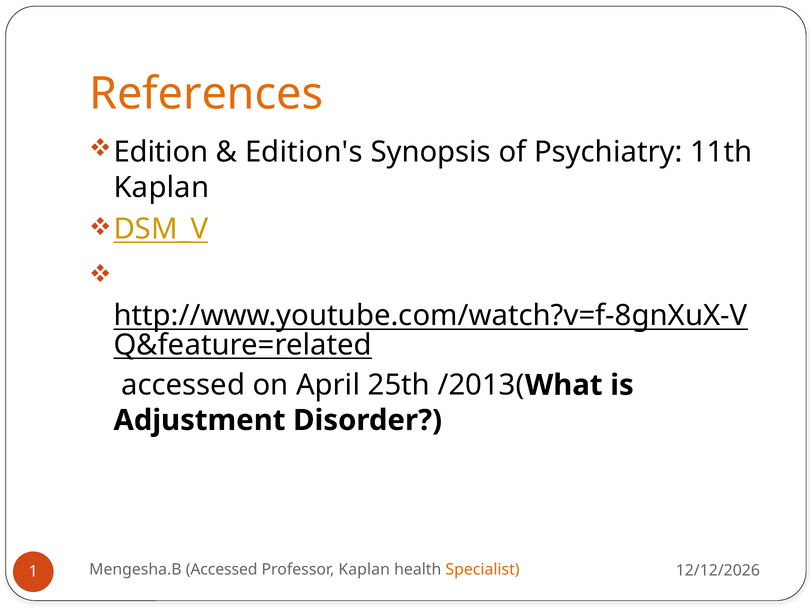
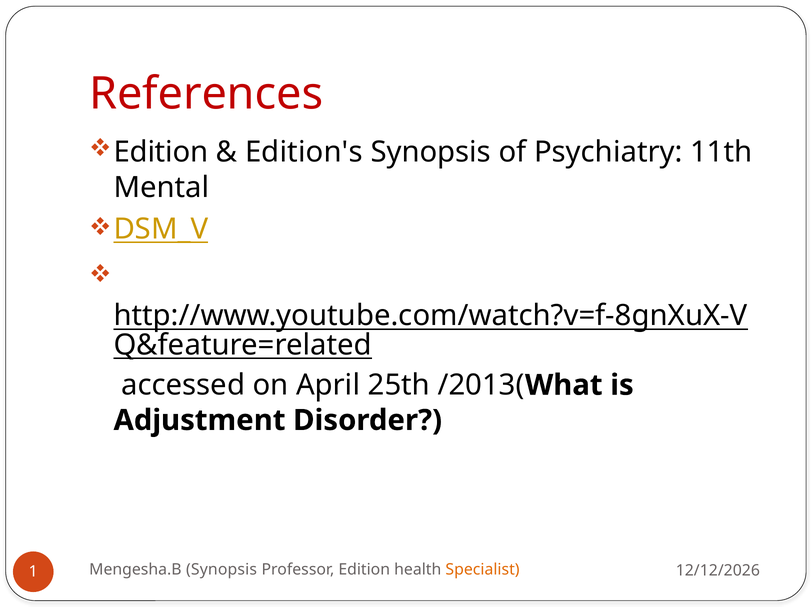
References colour: orange -> red
Kaplan at (161, 187): Kaplan -> Mental
Mengesha.B Accessed: Accessed -> Synopsis
Professor Kaplan: Kaplan -> Edition
